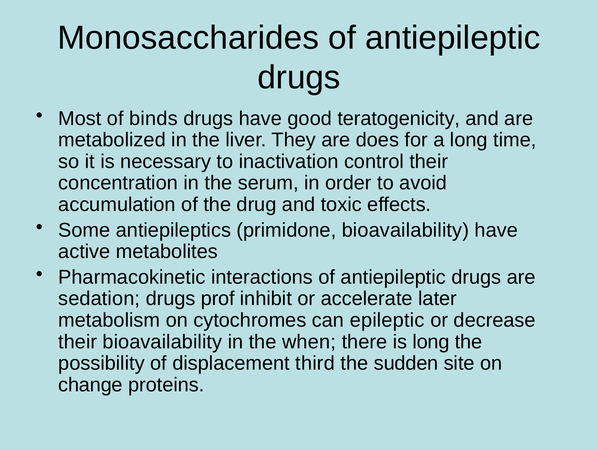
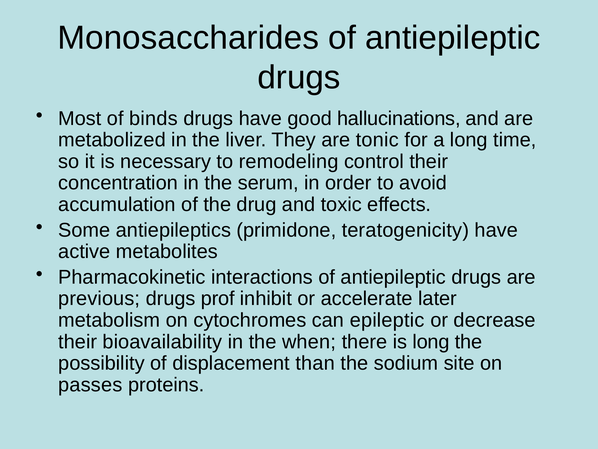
teratogenicity: teratogenicity -> hallucinations
does: does -> tonic
inactivation: inactivation -> remodeling
primidone bioavailability: bioavailability -> teratogenicity
sedation: sedation -> previous
third: third -> than
sudden: sudden -> sodium
change: change -> passes
